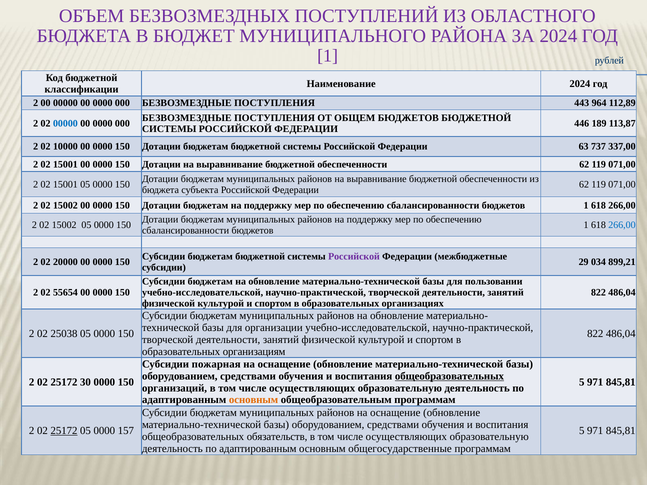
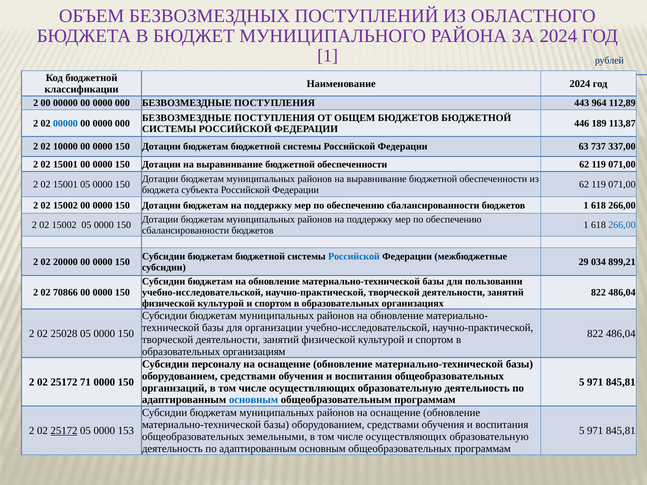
Российской at (354, 257) colour: purple -> blue
55654: 55654 -> 70866
25038: 25038 -> 25028
пожарная: пожарная -> персоналу
общеобразовательных at (449, 376) underline: present -> none
30: 30 -> 71
основным at (254, 400) colour: orange -> blue
157: 157 -> 153
обязательств: обязательств -> земельными
основным общегосударственные: общегосударственные -> общеобразовательных
